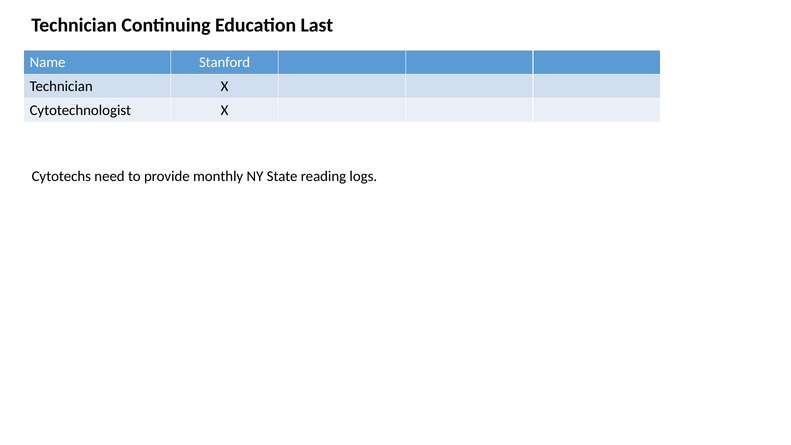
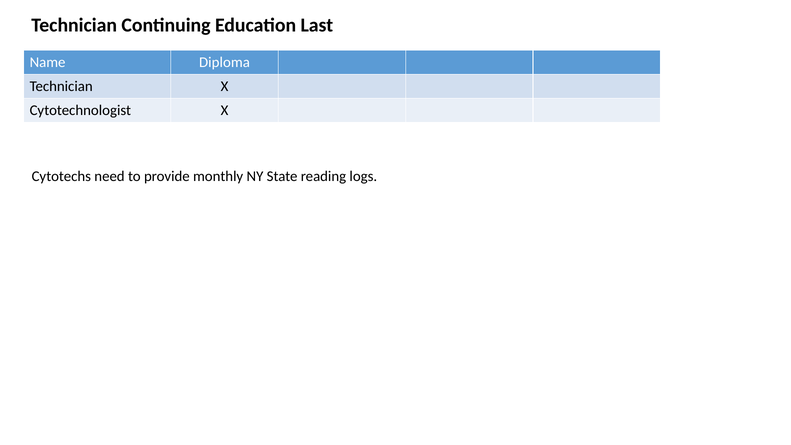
Stanford: Stanford -> Diploma
